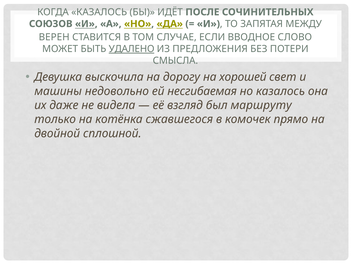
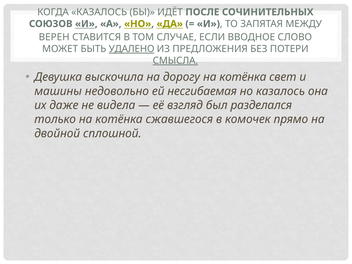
СМЫСЛА underline: none -> present
дорогу на хорошей: хорошей -> котёнка
маршруту: маршруту -> разделался
